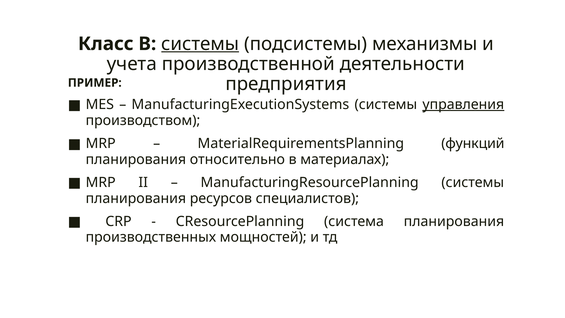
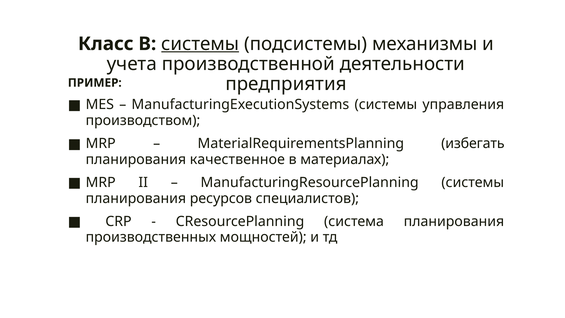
управления underline: present -> none
функций: функций -> избегать
относительно: относительно -> качественное
